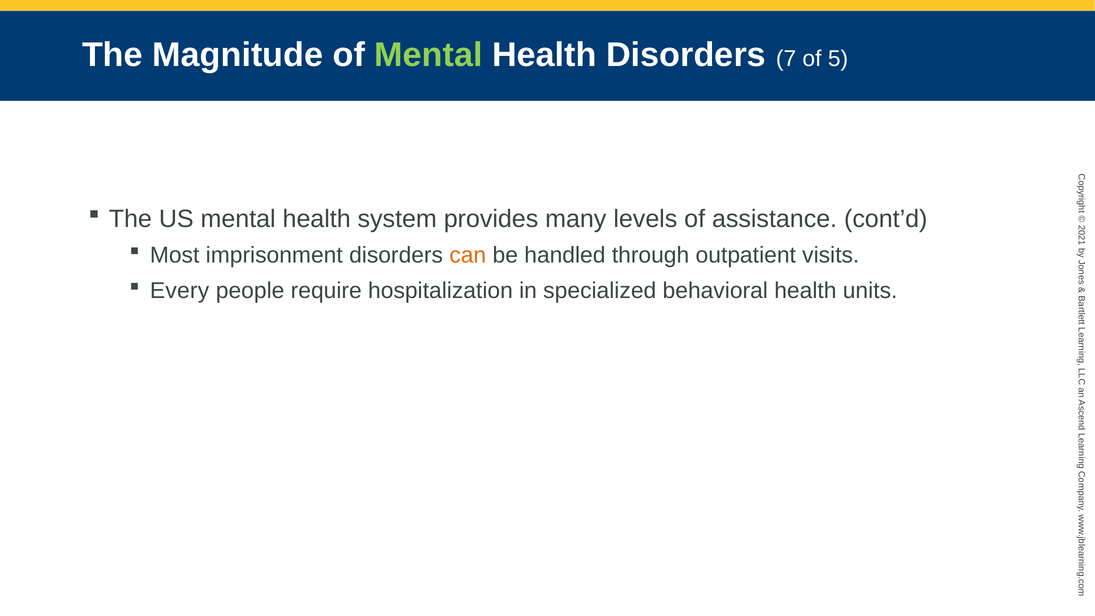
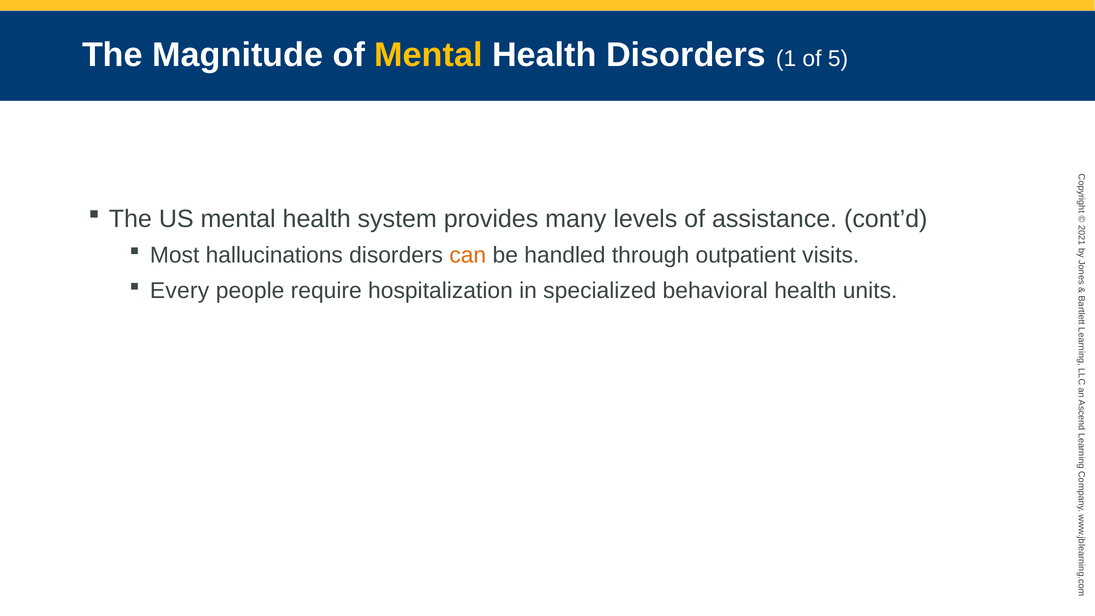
Mental at (429, 55) colour: light green -> yellow
Disorders 7: 7 -> 1
imprisonment: imprisonment -> hallucinations
